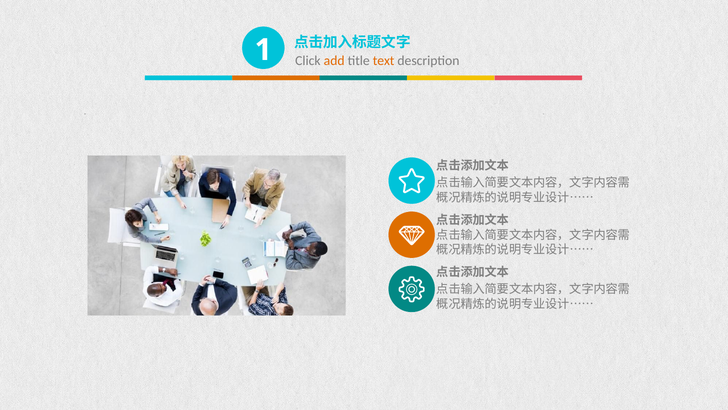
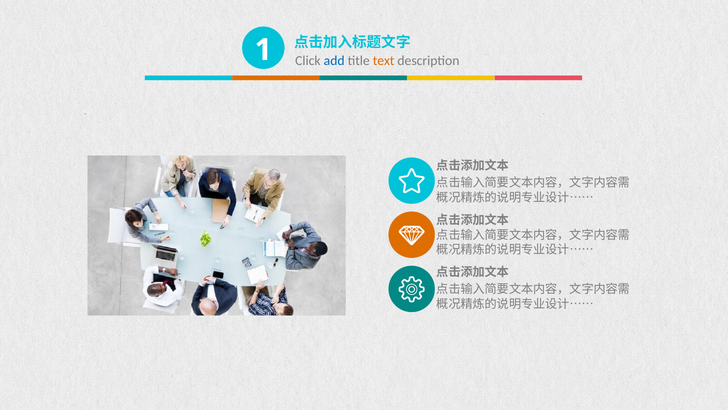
add colour: orange -> blue
